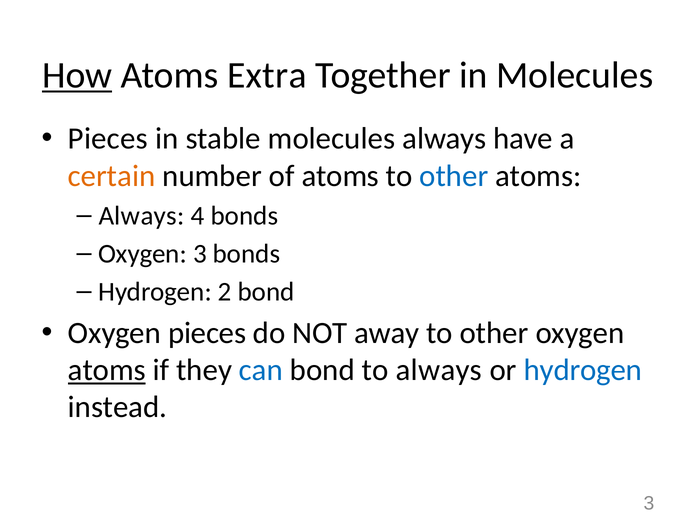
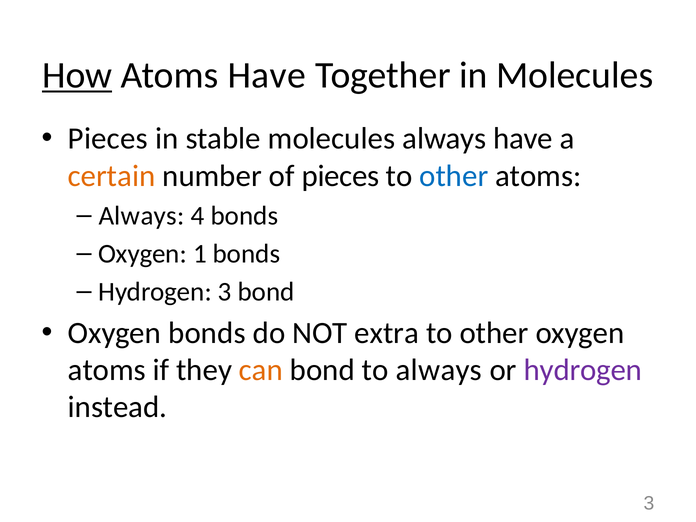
Atoms Extra: Extra -> Have
of atoms: atoms -> pieces
Oxygen 3: 3 -> 1
Hydrogen 2: 2 -> 3
Oxygen pieces: pieces -> bonds
away: away -> extra
atoms at (107, 370) underline: present -> none
can colour: blue -> orange
hydrogen at (583, 370) colour: blue -> purple
